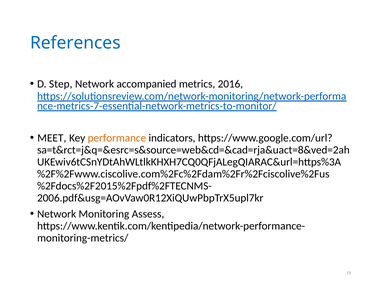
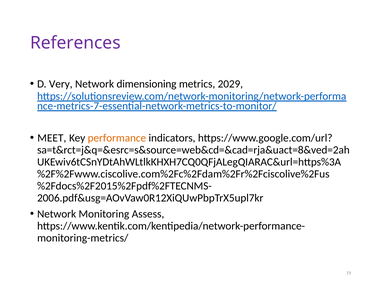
References colour: blue -> purple
Step: Step -> Very
accompanied: accompanied -> dimensioning
2016: 2016 -> 2029
